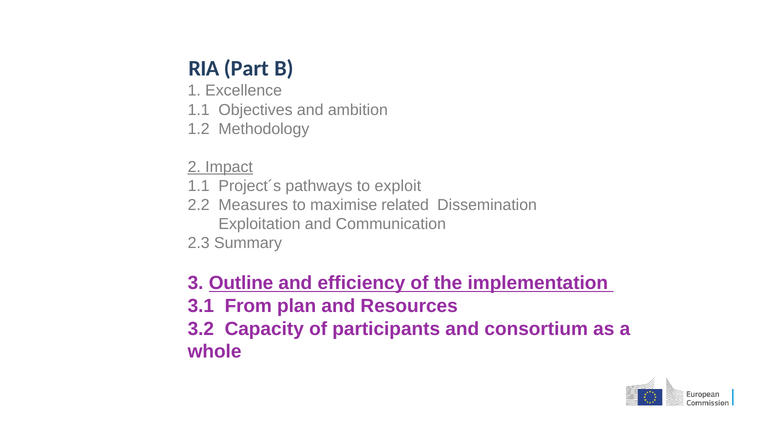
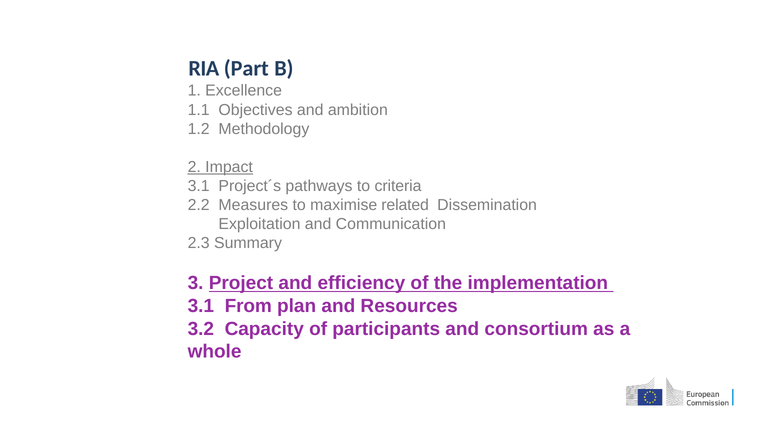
1.1 at (199, 186): 1.1 -> 3.1
exploit: exploit -> criteria
Outline: Outline -> Project
